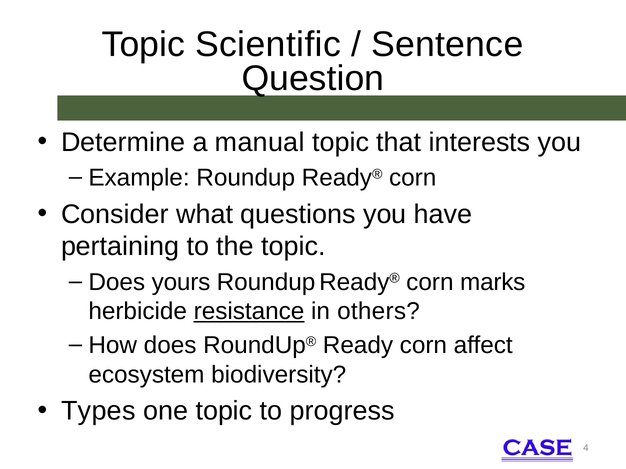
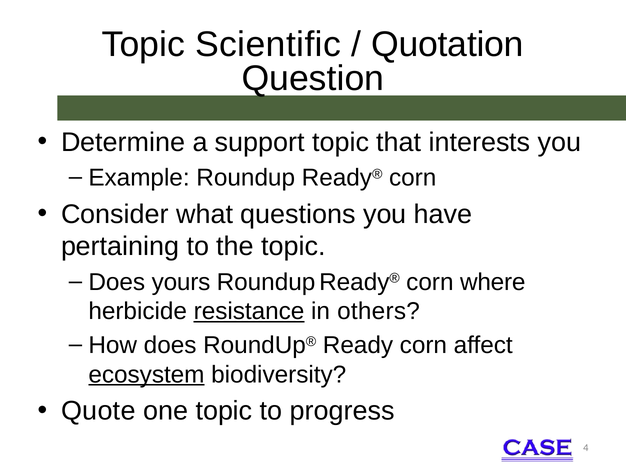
Sentence: Sentence -> Quotation
manual: manual -> support
marks: marks -> where
ecosystem underline: none -> present
Types: Types -> Quote
